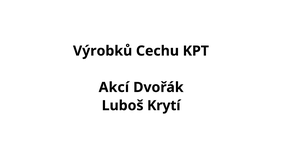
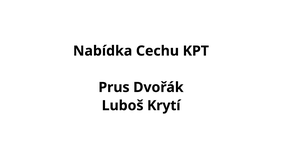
Výrobků: Výrobků -> Nabídka
Akcí: Akcí -> Prus
